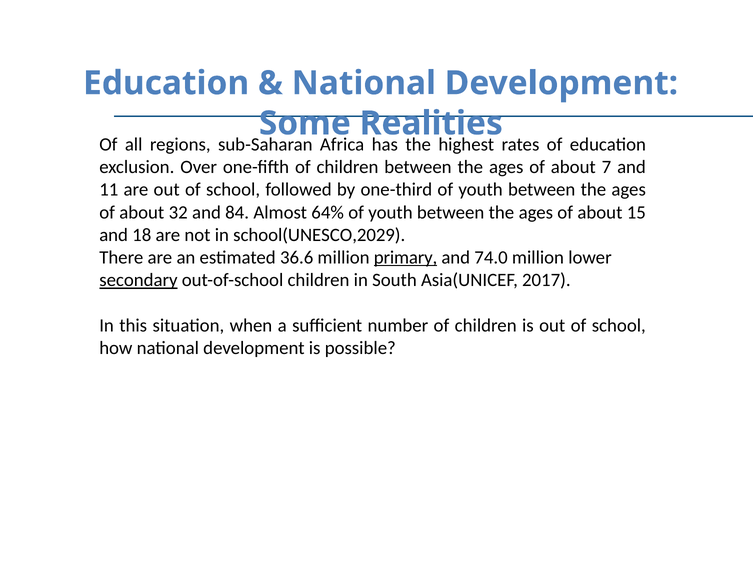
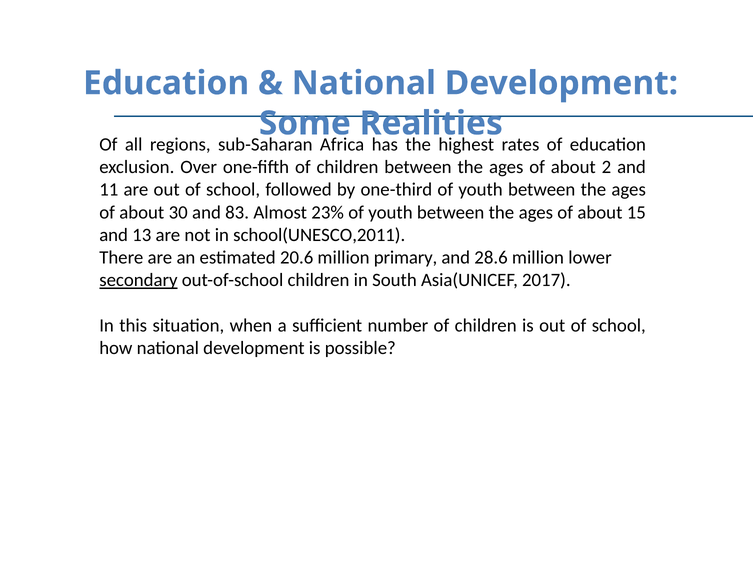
7: 7 -> 2
32: 32 -> 30
84: 84 -> 83
64%: 64% -> 23%
18: 18 -> 13
school(UNESCO,2029: school(UNESCO,2029 -> school(UNESCO,2011
36.6: 36.6 -> 20.6
primary underline: present -> none
74.0: 74.0 -> 28.6
